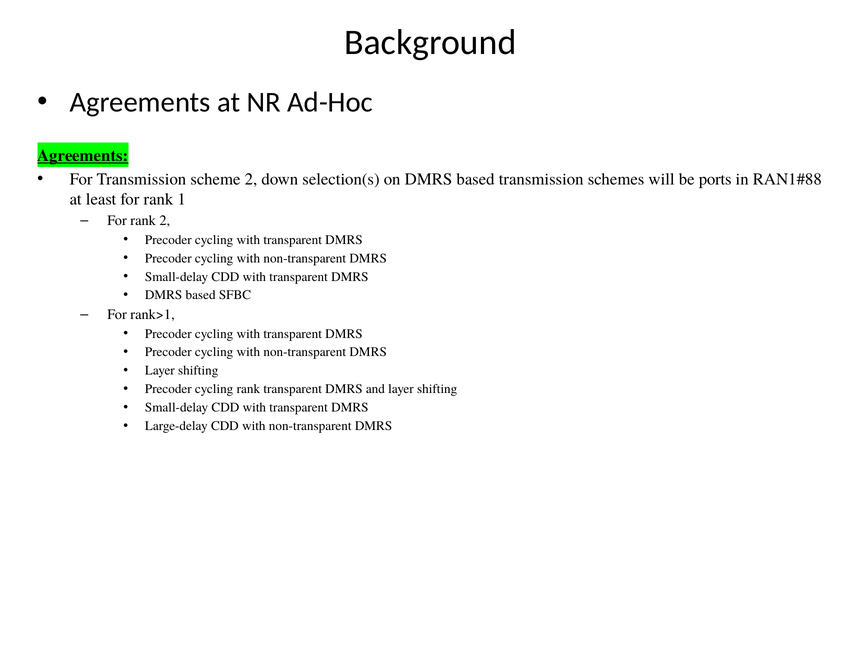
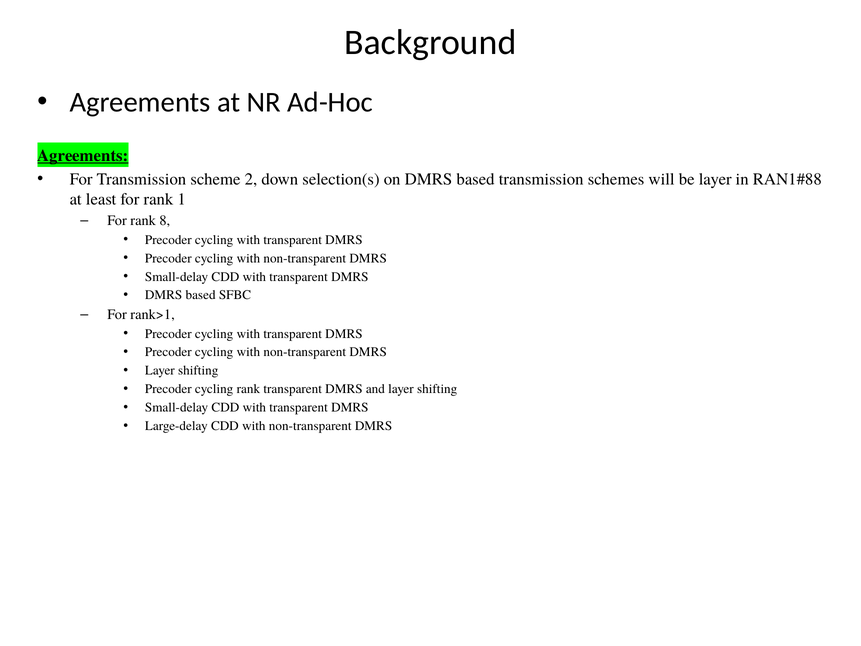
be ports: ports -> layer
rank 2: 2 -> 8
